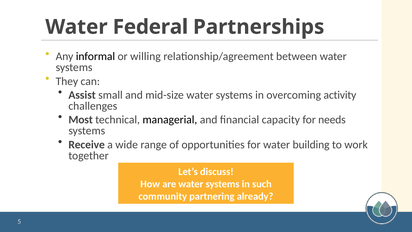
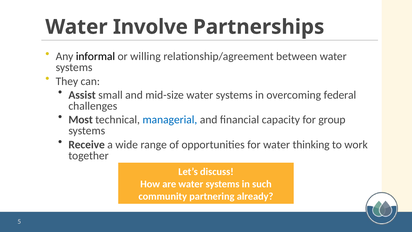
Federal: Federal -> Involve
activity: activity -> federal
managerial colour: black -> blue
needs: needs -> group
building: building -> thinking
